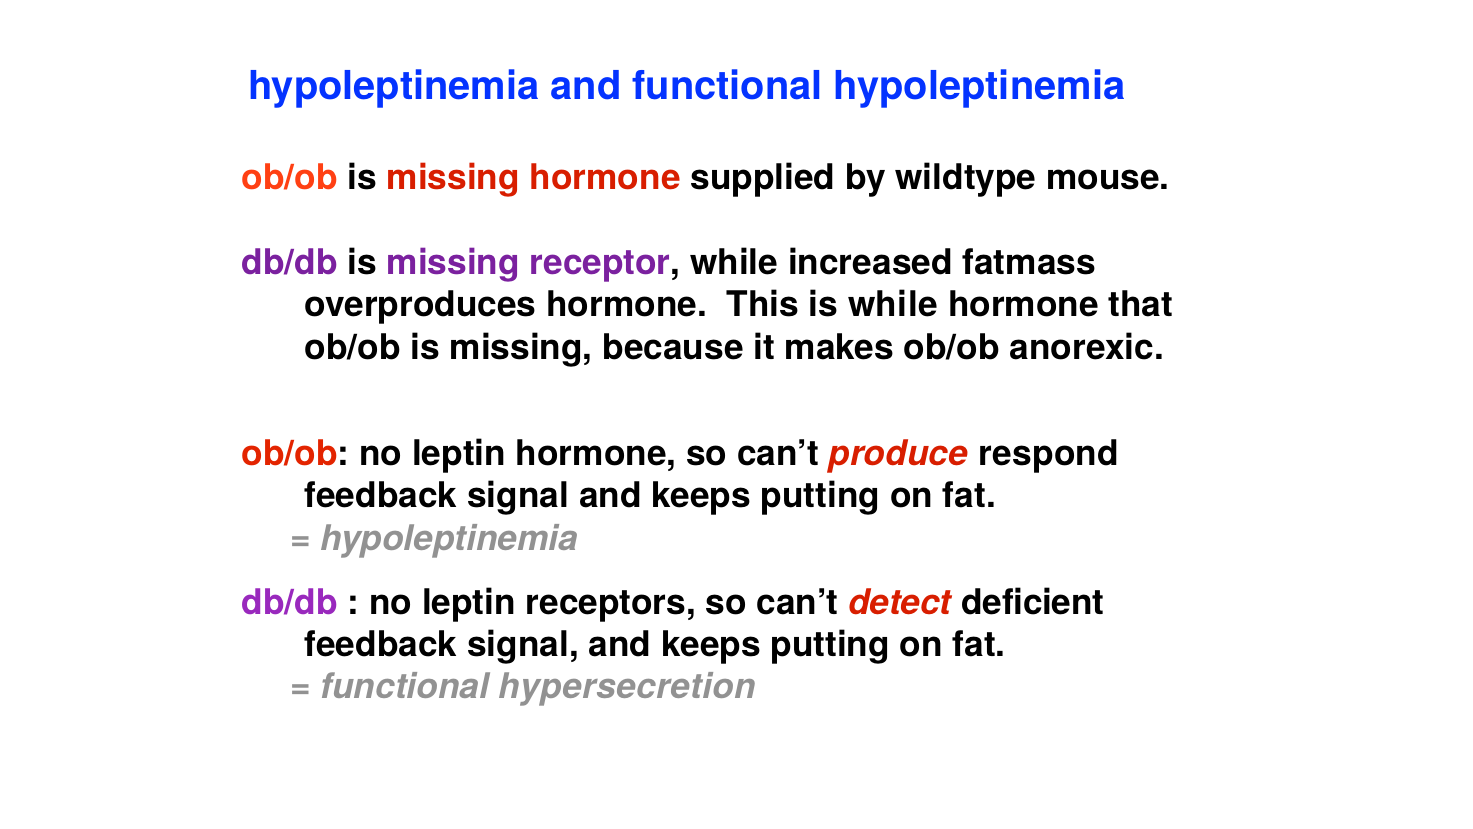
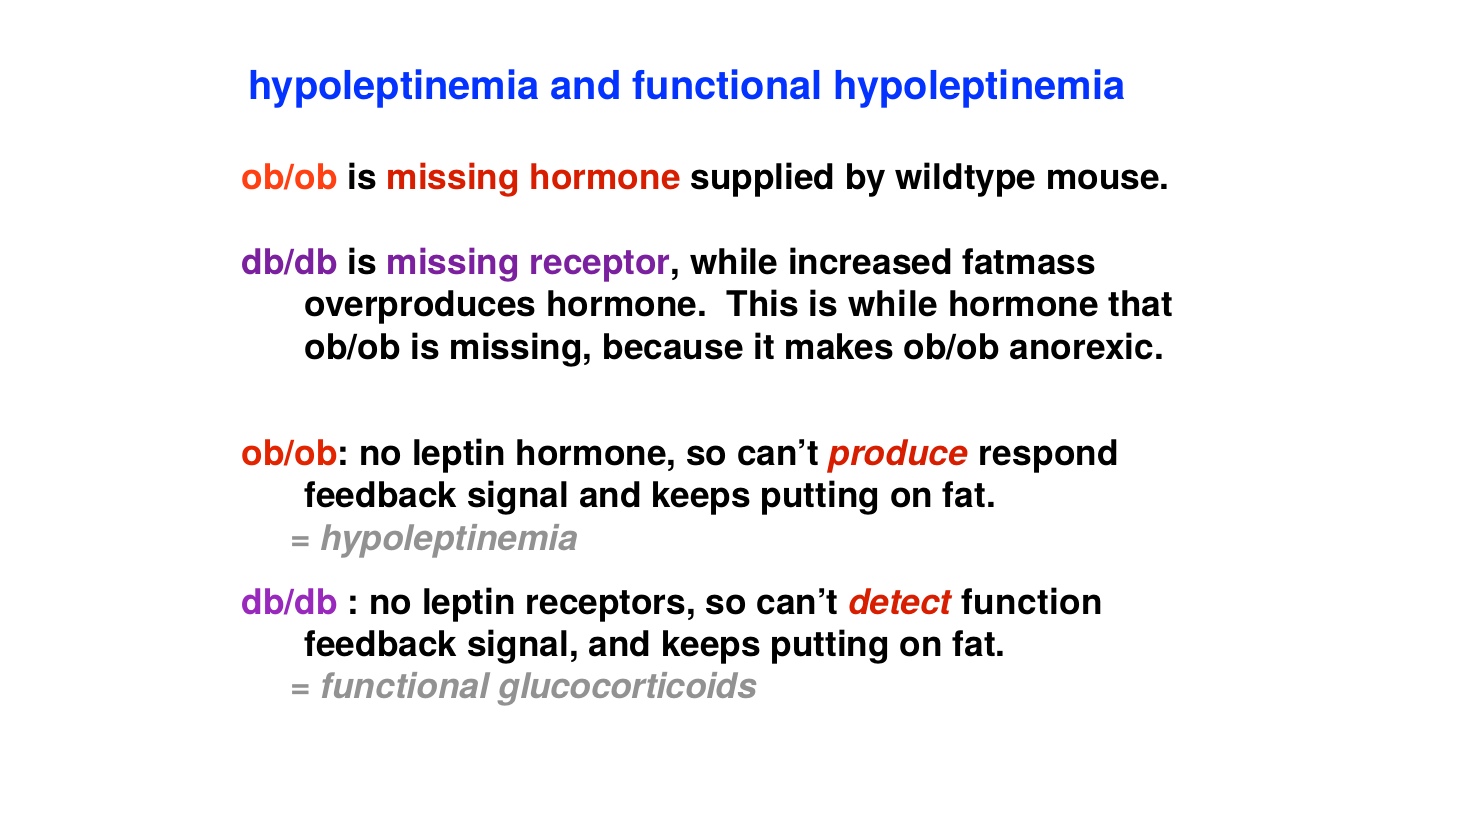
deficient: deficient -> function
hypersecretion: hypersecretion -> glucocorticoids
